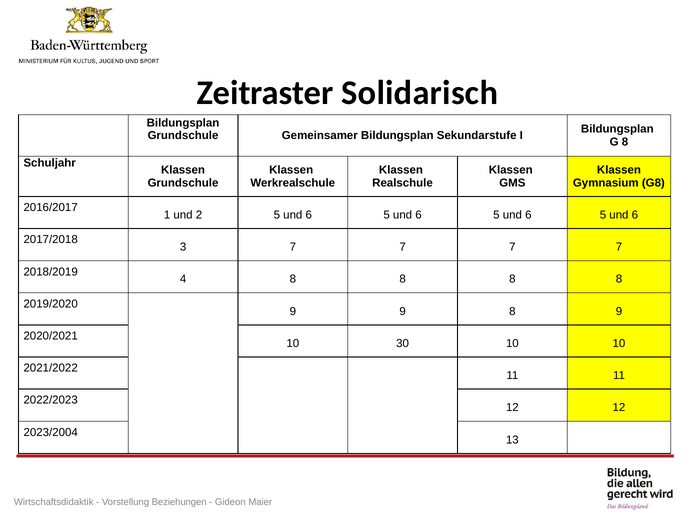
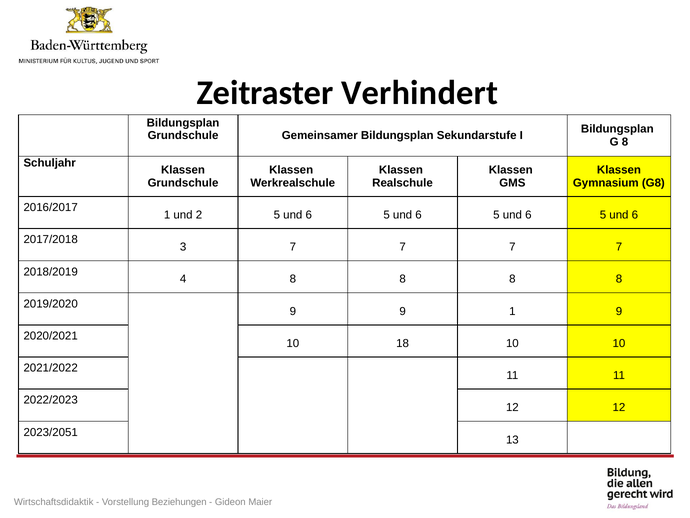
Solidarisch: Solidarisch -> Verhindert
9 8: 8 -> 1
30: 30 -> 18
2023/2004: 2023/2004 -> 2023/2051
